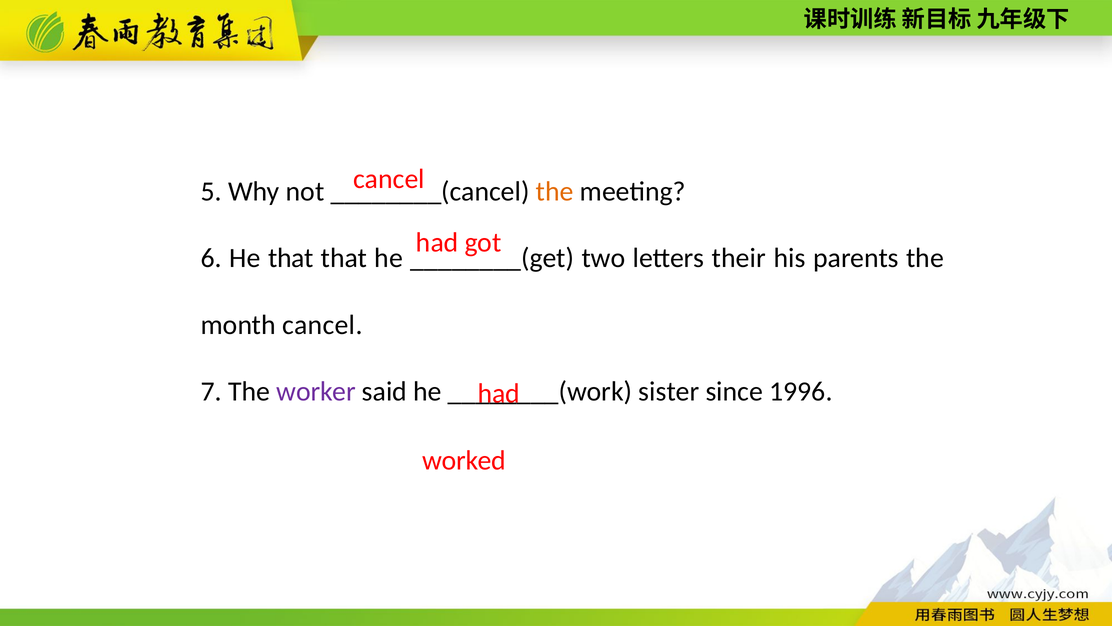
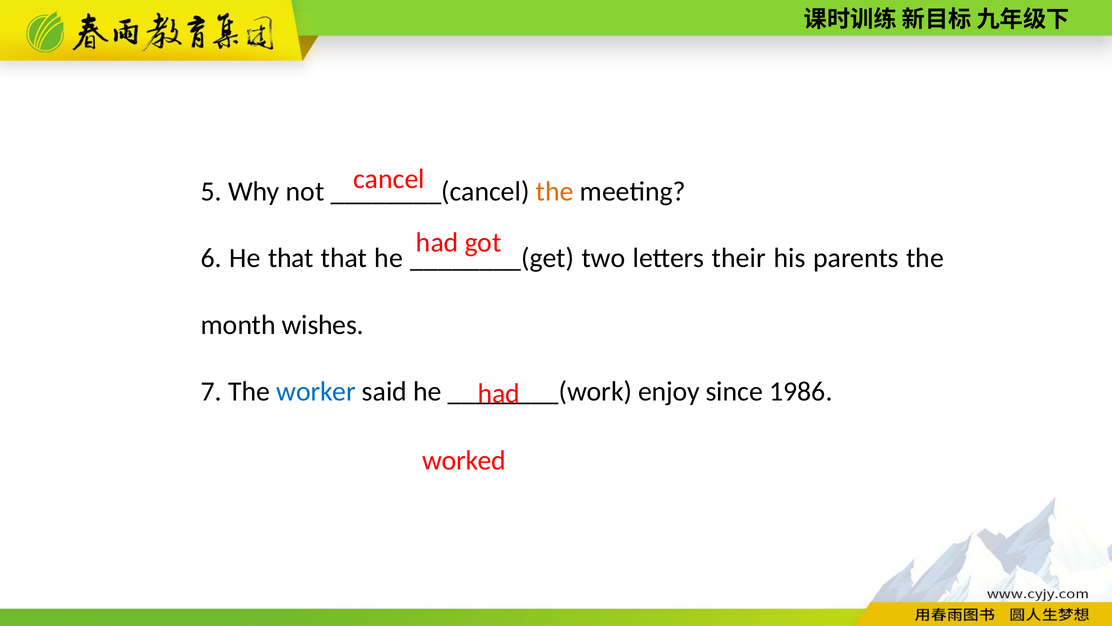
month cancel: cancel -> wishes
worker colour: purple -> blue
sister: sister -> enjoy
1996: 1996 -> 1986
